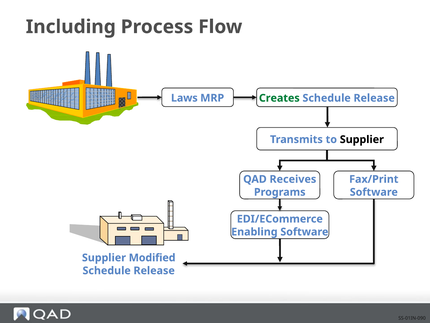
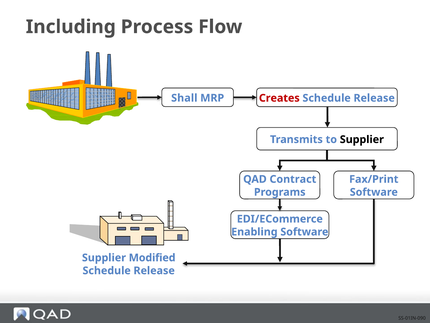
Laws: Laws -> Shall
Creates colour: green -> red
Receives: Receives -> Contract
